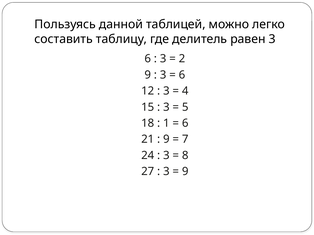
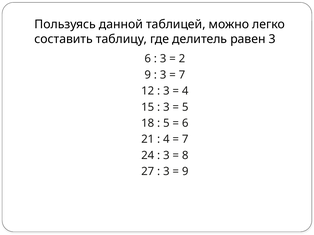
6 at (182, 75): 6 -> 7
1 at (166, 123): 1 -> 5
9 at (166, 140): 9 -> 4
